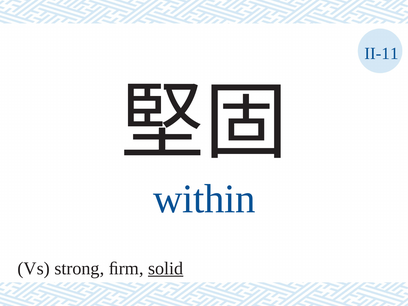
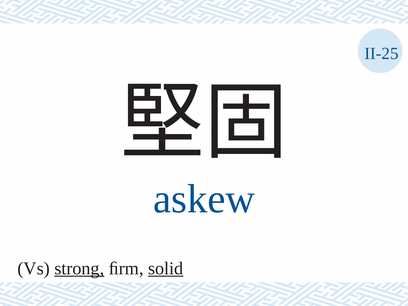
II-11: II-11 -> II-25
within: within -> askew
strong underline: none -> present
